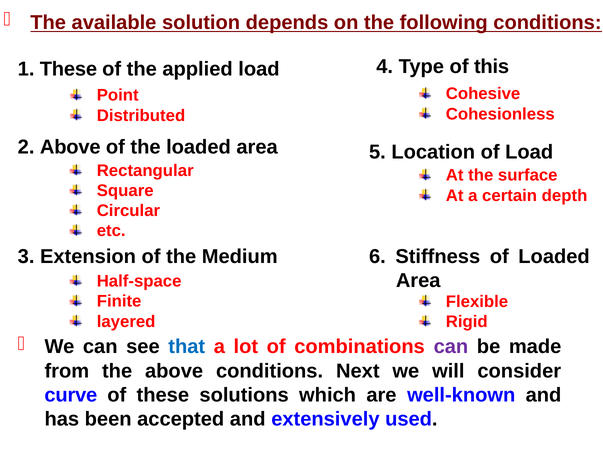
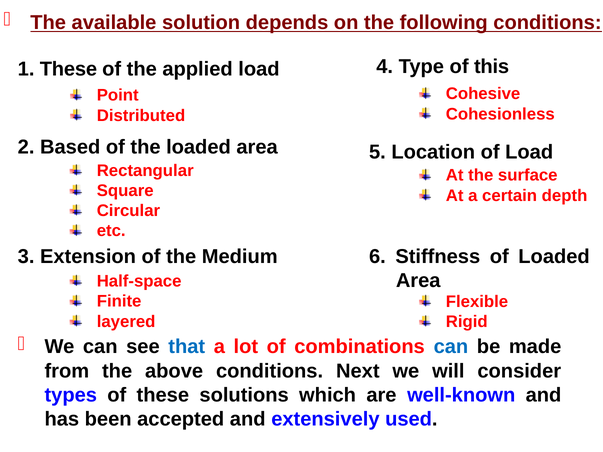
2 Above: Above -> Based
can at (451, 347) colour: purple -> blue
curve: curve -> types
